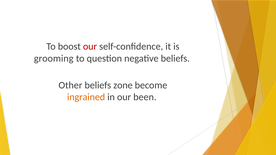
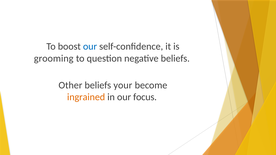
our at (90, 47) colour: red -> blue
zone: zone -> your
been: been -> focus
